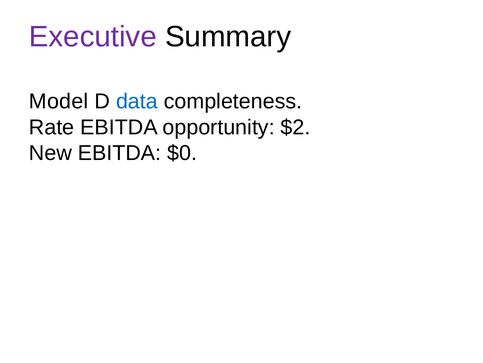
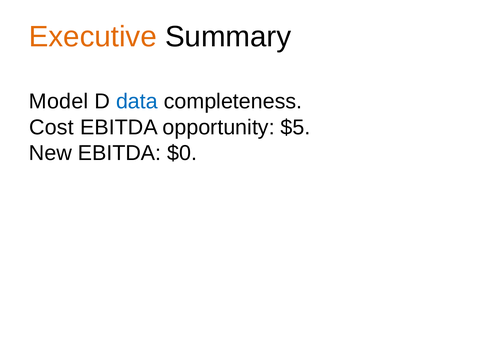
Executive colour: purple -> orange
Rate: Rate -> Cost
$2: $2 -> $5
